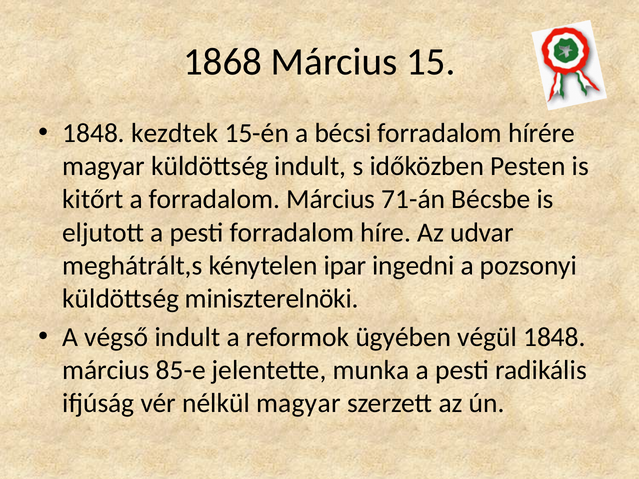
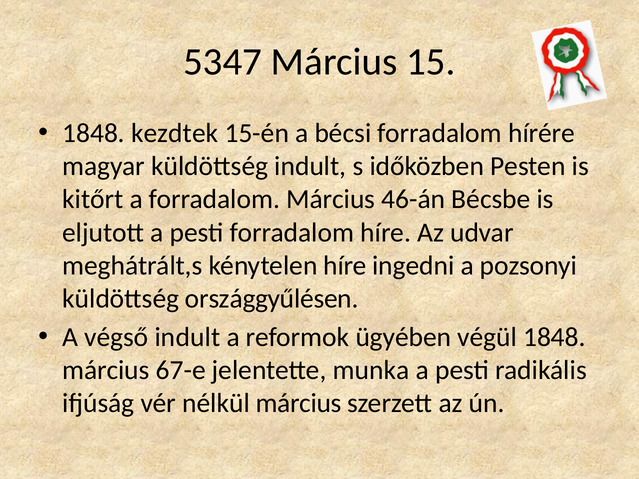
1868: 1868 -> 5347
71-án: 71-án -> 46-án
kénytelen ipar: ipar -> híre
miniszterelnöki: miniszterelnöki -> országgyűlésen
85-e: 85-e -> 67-e
nélkül magyar: magyar -> március
